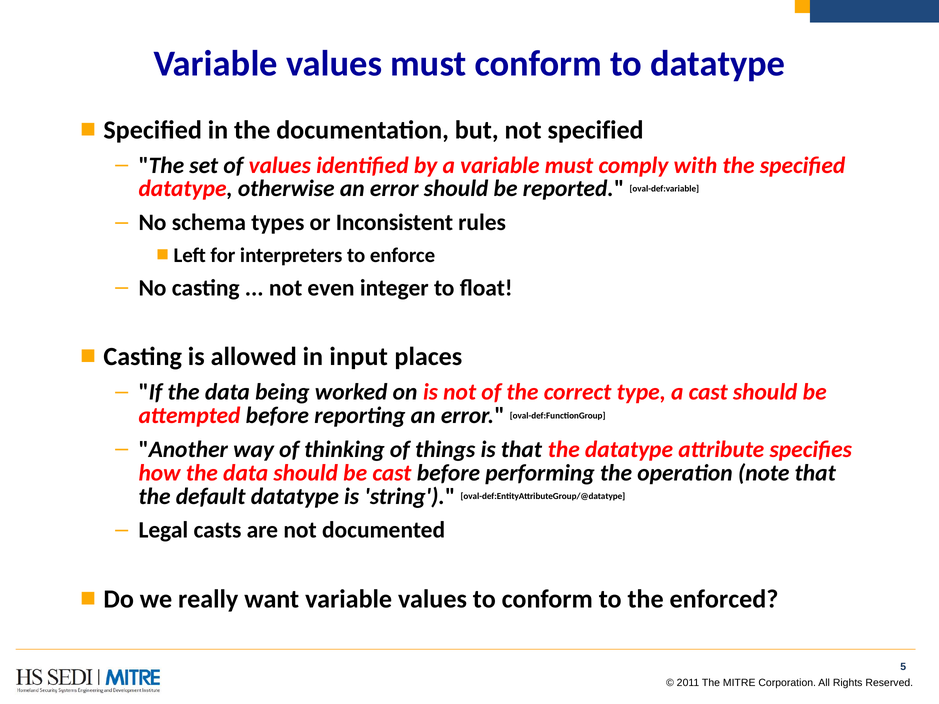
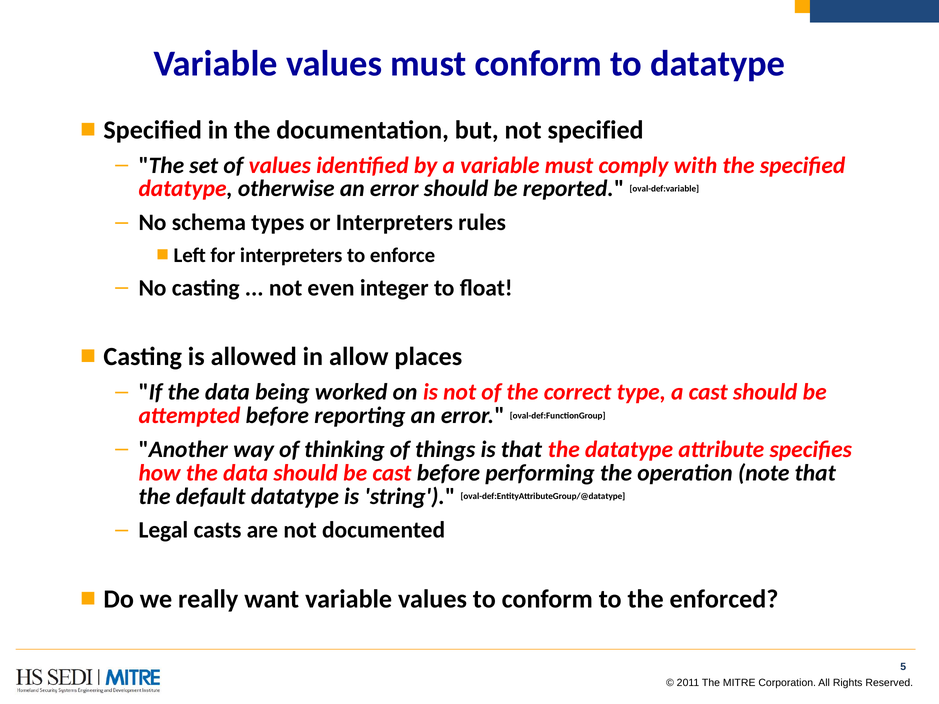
or Inconsistent: Inconsistent -> Interpreters
input: input -> allow
